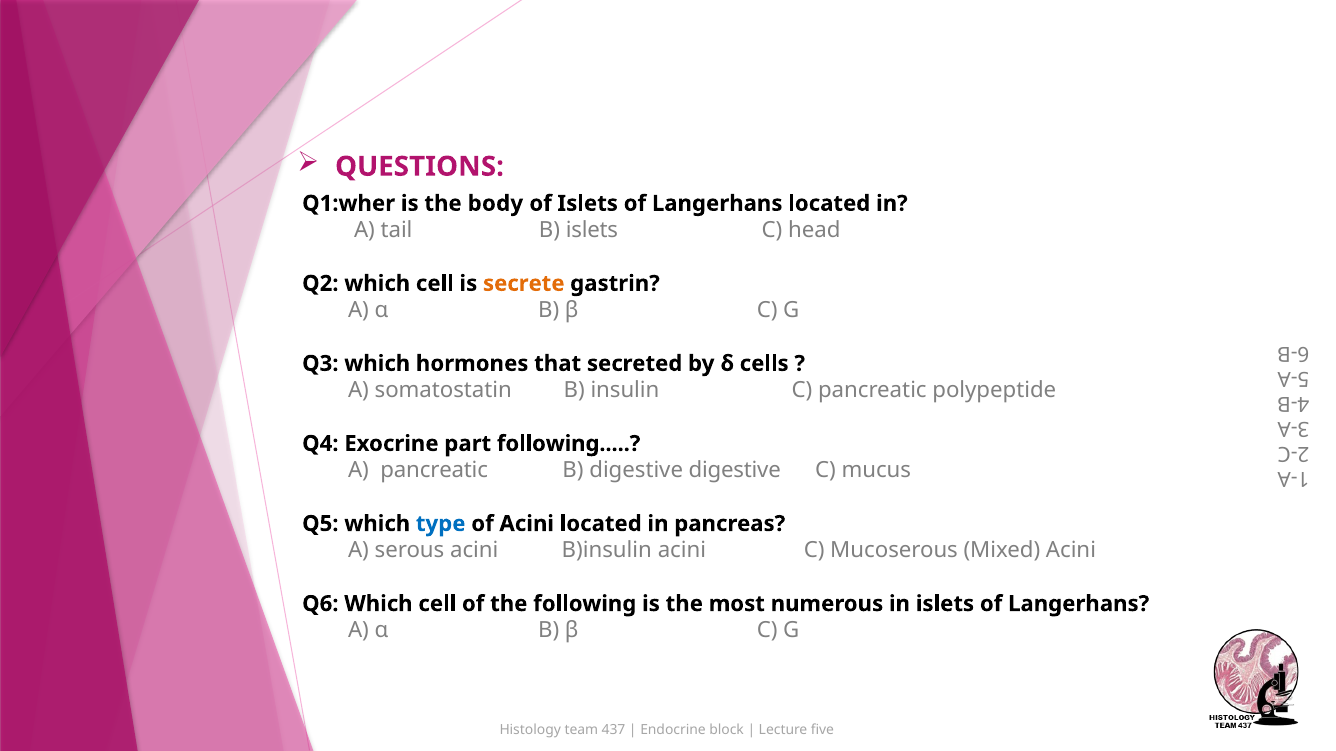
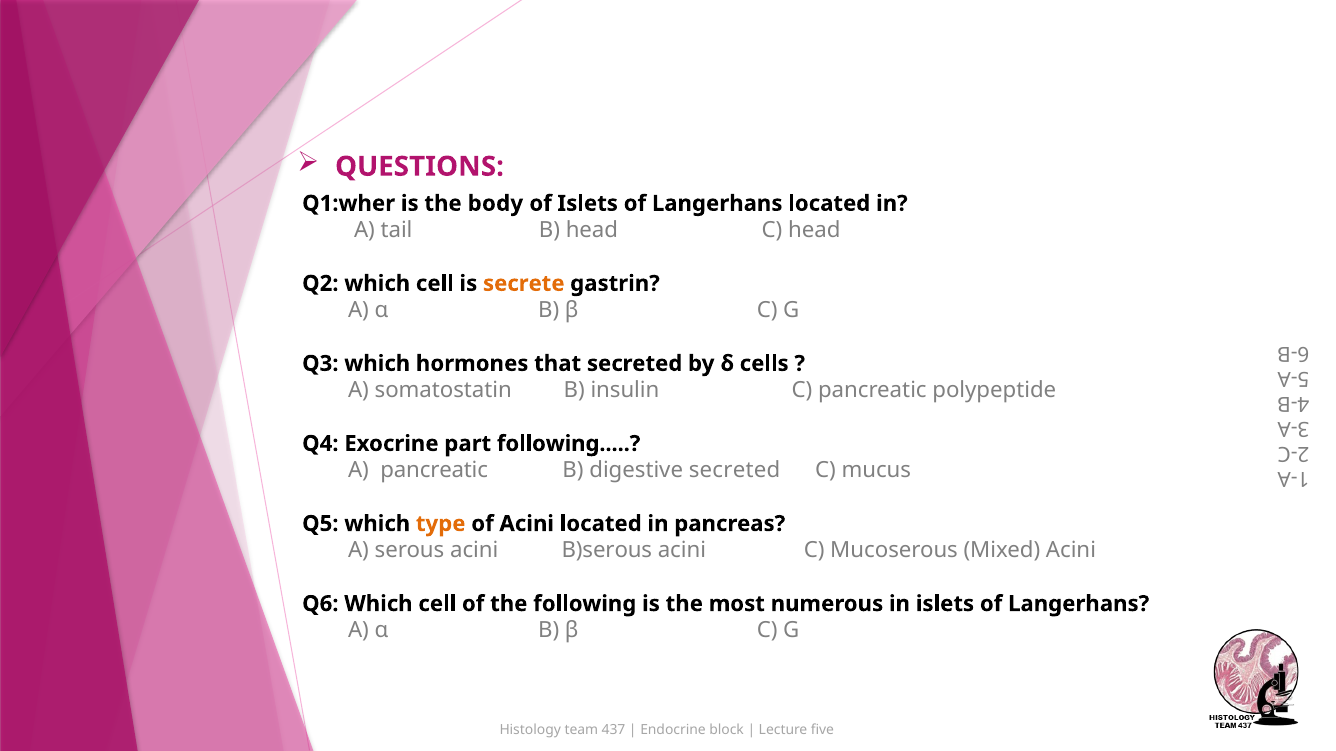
B islets: islets -> head
digestive digestive: digestive -> secreted
type colour: blue -> orange
B)insulin: B)insulin -> B)serous
